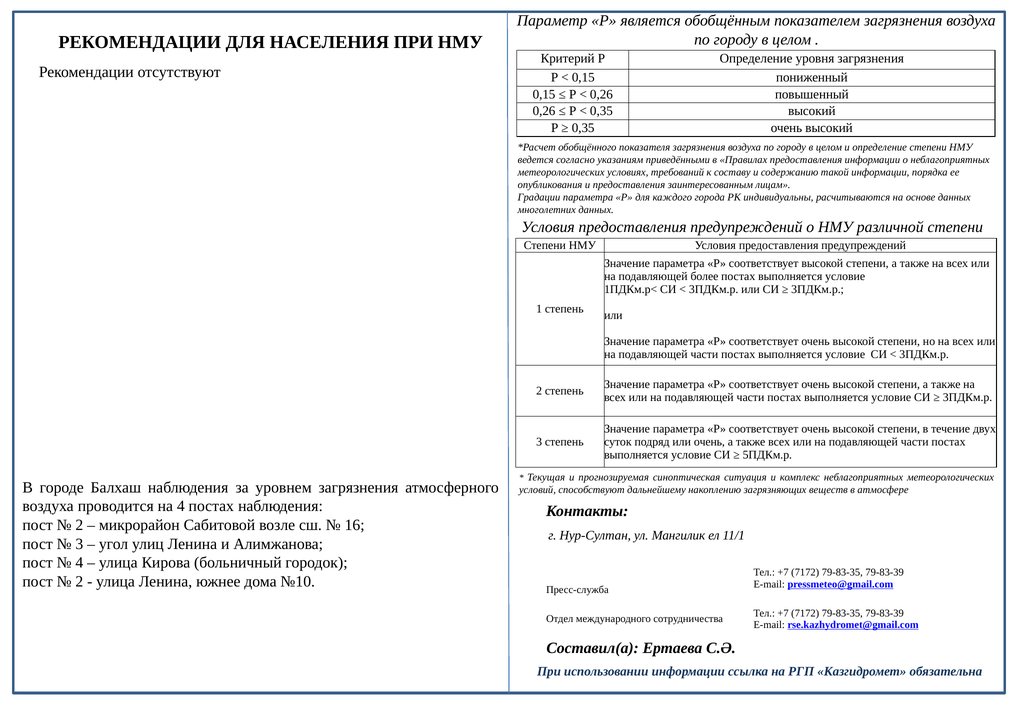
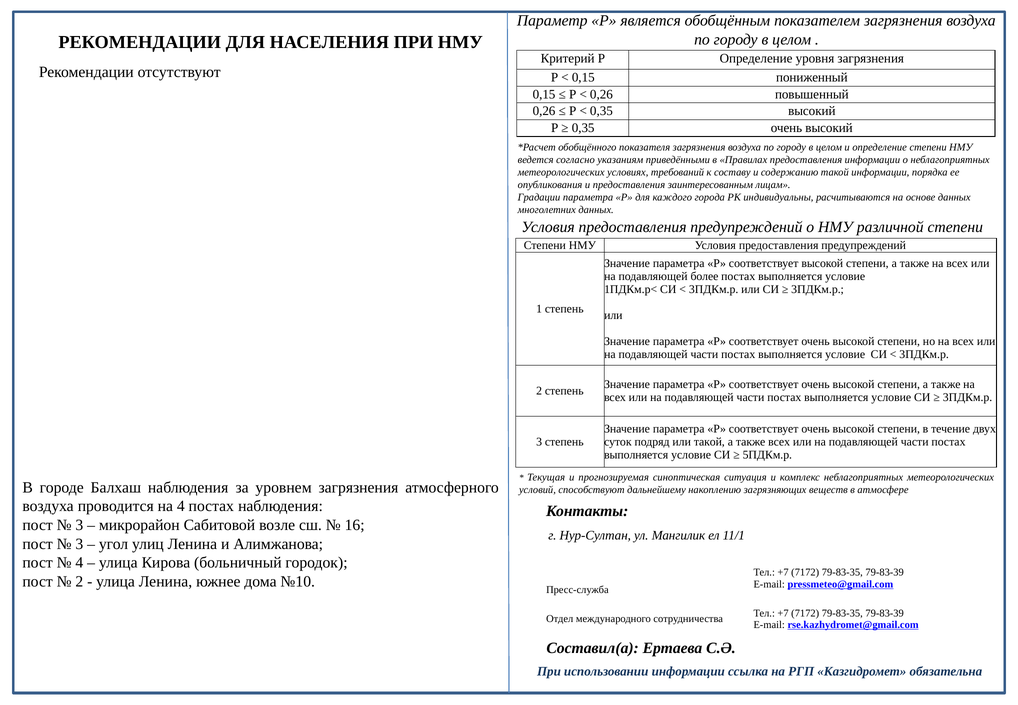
или очень: очень -> такой
2 at (79, 525): 2 -> 3
